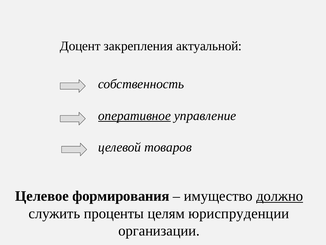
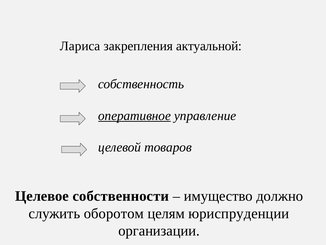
Доцент: Доцент -> Лариса
формирования: формирования -> собственности
должно underline: present -> none
проценты: проценты -> оборотом
